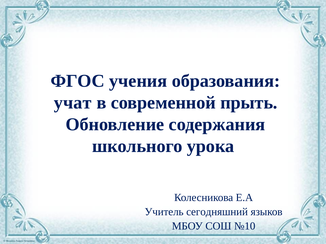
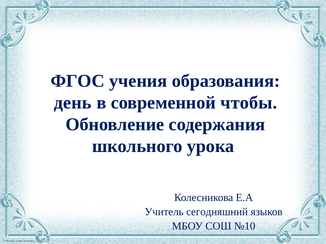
учат: учат -> день
прыть: прыть -> чтобы
